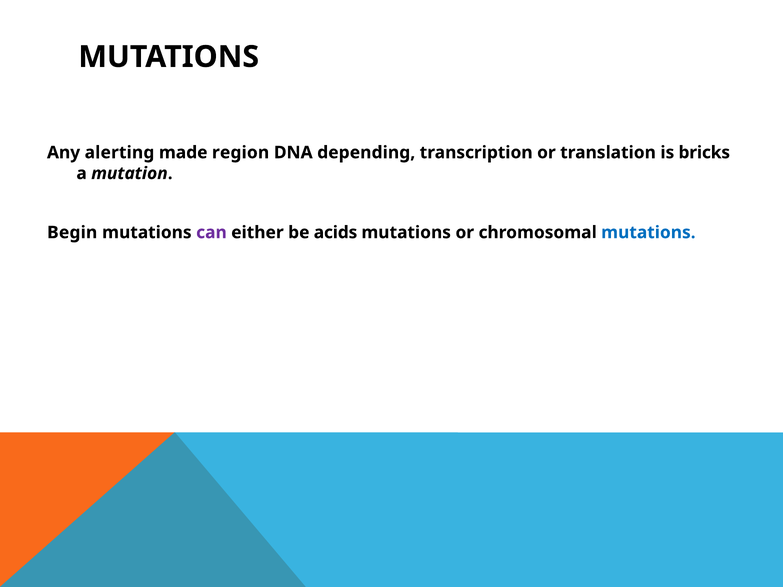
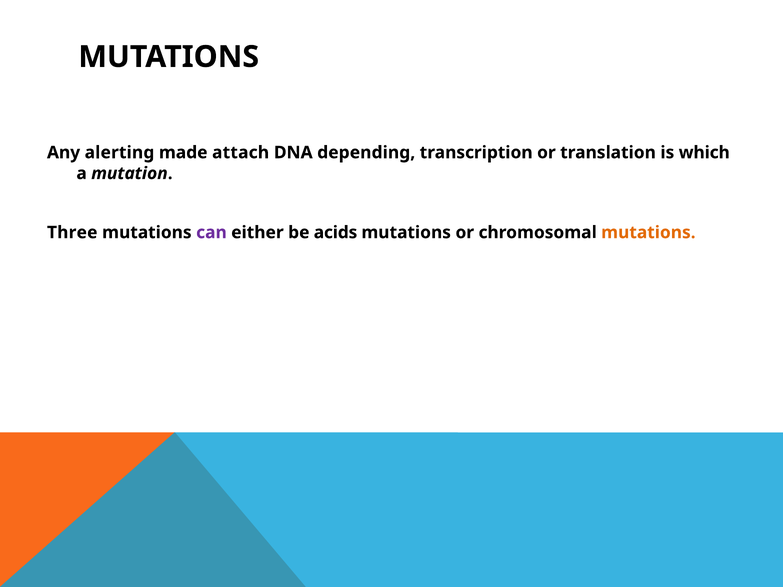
region: region -> attach
bricks: bricks -> which
Begin: Begin -> Three
mutations at (648, 233) colour: blue -> orange
